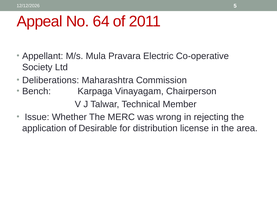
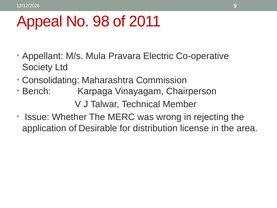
64: 64 -> 98
Deliberations: Deliberations -> Consolidating
